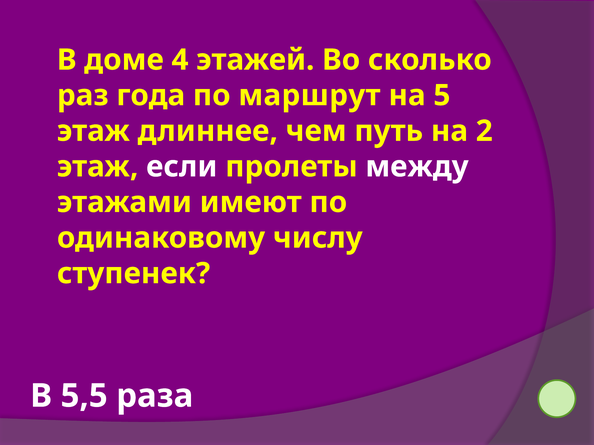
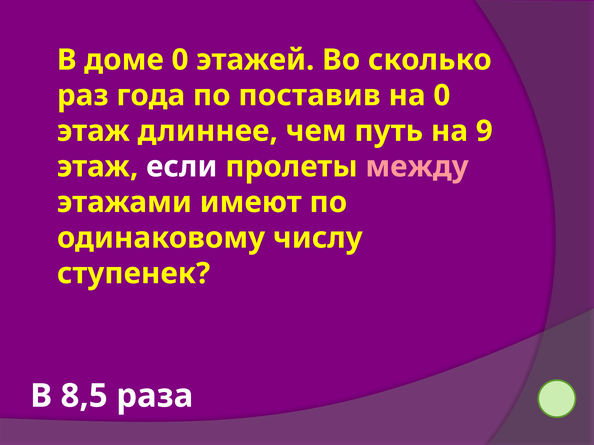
доме 4: 4 -> 0
маршрут: маршрут -> поставив
на 5: 5 -> 0
2: 2 -> 9
между colour: white -> pink
5,5: 5,5 -> 8,5
